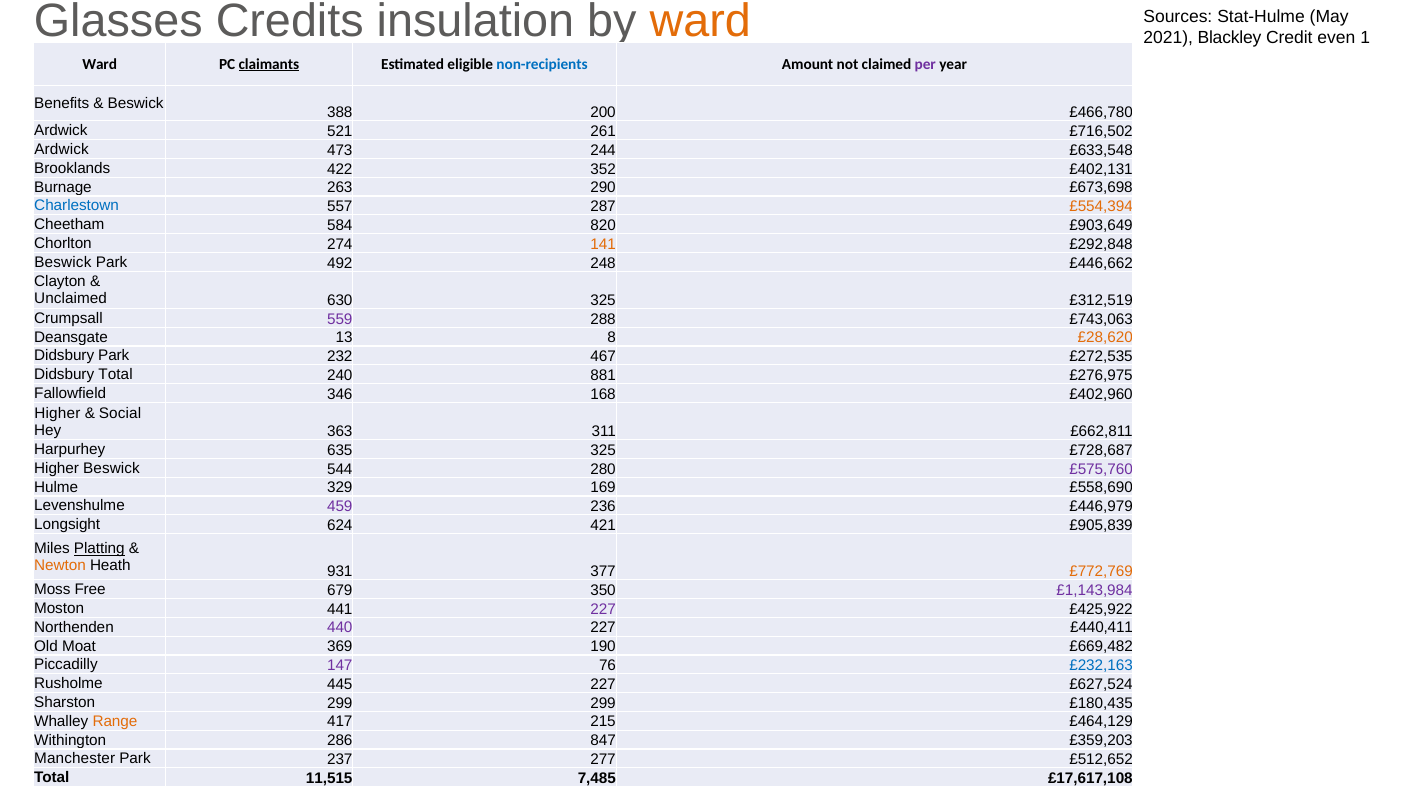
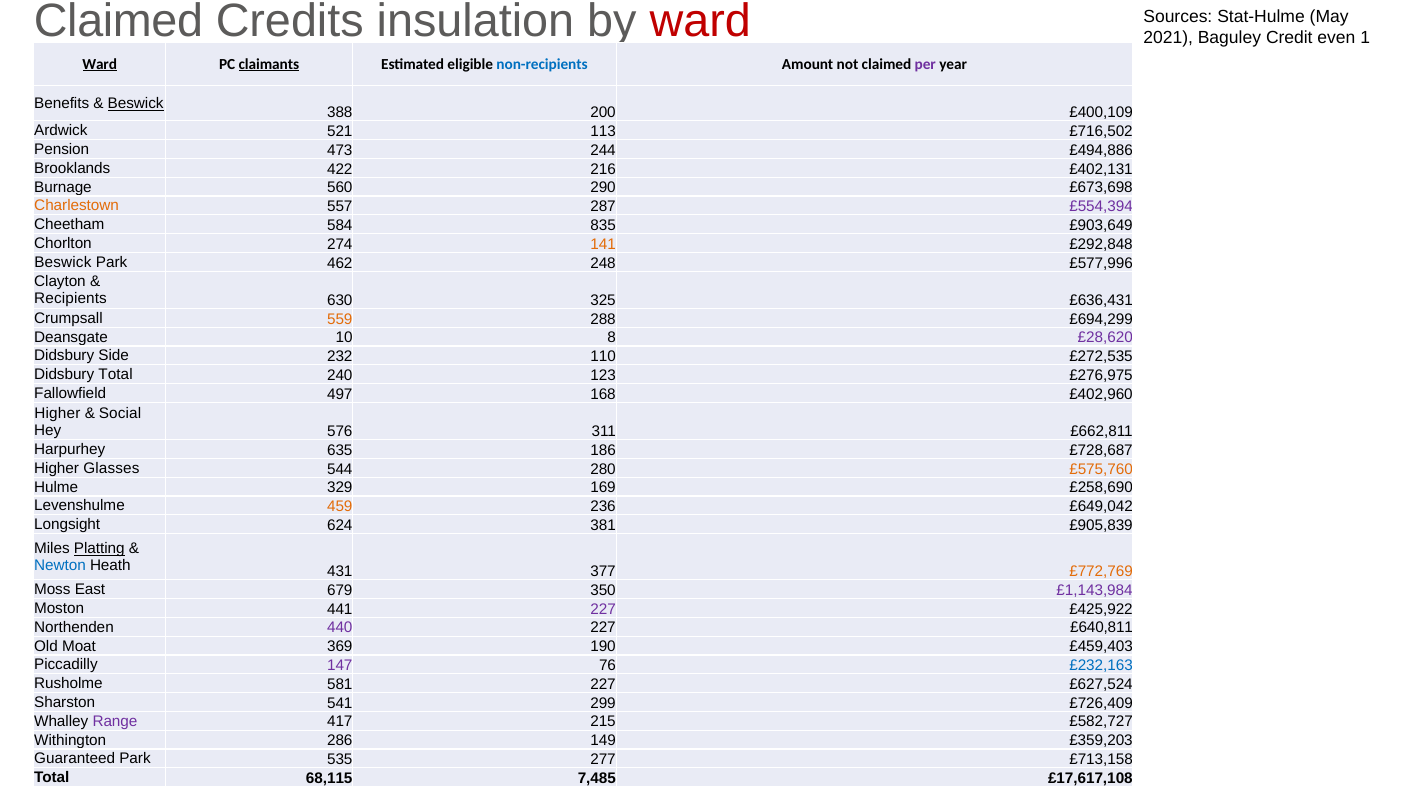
Glasses at (118, 21): Glasses -> Claimed
ward at (700, 21) colour: orange -> red
Blackley: Blackley -> Baguley
Ward at (100, 64) underline: none -> present
Beswick at (136, 104) underline: none -> present
£466,780: £466,780 -> £400,109
261: 261 -> 113
Ardwick at (62, 149): Ardwick -> Pension
£633,548: £633,548 -> £494,886
352: 352 -> 216
263: 263 -> 560
Charlestown colour: blue -> orange
£554,394 colour: orange -> purple
820: 820 -> 835
492: 492 -> 462
£446,662: £446,662 -> £577,996
Unclaimed: Unclaimed -> Recipients
£312,519: £312,519 -> £636,431
559 colour: purple -> orange
£743,063: £743,063 -> £694,299
13: 13 -> 10
£28,620 colour: orange -> purple
Didsbury Park: Park -> Side
467: 467 -> 110
881: 881 -> 123
346: 346 -> 497
363: 363 -> 576
635 325: 325 -> 186
Higher Beswick: Beswick -> Glasses
£575,760 colour: purple -> orange
£558,690: £558,690 -> £258,690
459 colour: purple -> orange
£446,979: £446,979 -> £649,042
421: 421 -> 381
Newton colour: orange -> blue
931: 931 -> 431
Free: Free -> East
£440,411: £440,411 -> £640,811
£669,482: £669,482 -> £459,403
445: 445 -> 581
Sharston 299: 299 -> 541
£180,435: £180,435 -> £726,409
Range colour: orange -> purple
£464,129: £464,129 -> £582,727
847: 847 -> 149
Manchester: Manchester -> Guaranteed
237: 237 -> 535
£512,652: £512,652 -> £713,158
11,515: 11,515 -> 68,115
